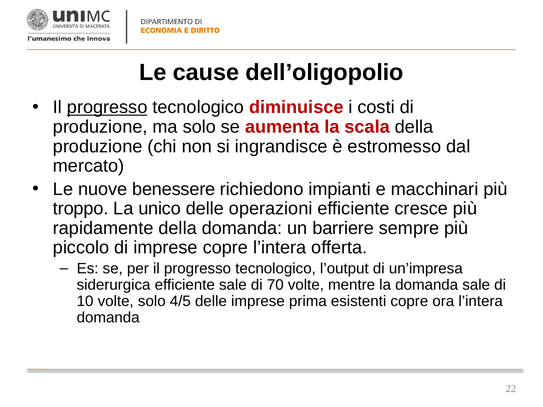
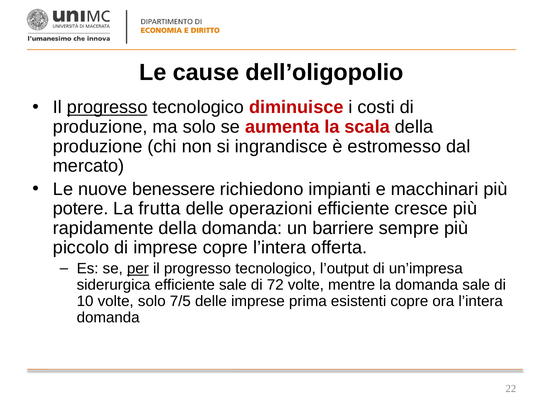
troppo: troppo -> potere
unico: unico -> frutta
per underline: none -> present
70: 70 -> 72
4/5: 4/5 -> 7/5
